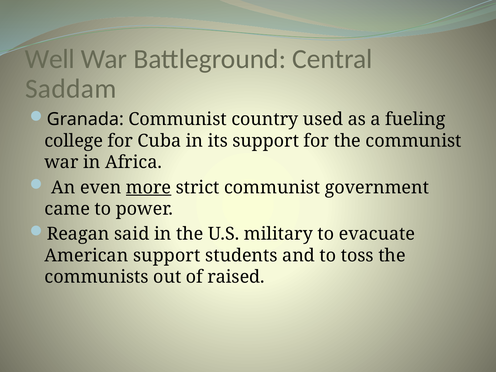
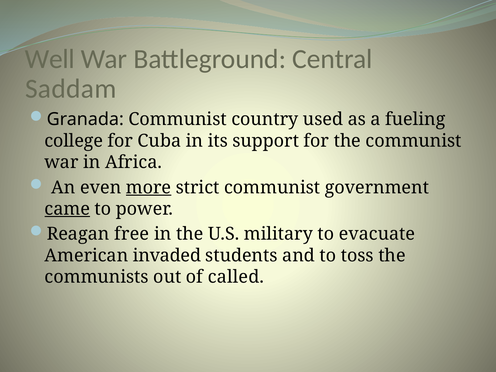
came underline: none -> present
said: said -> free
American support: support -> invaded
raised: raised -> called
